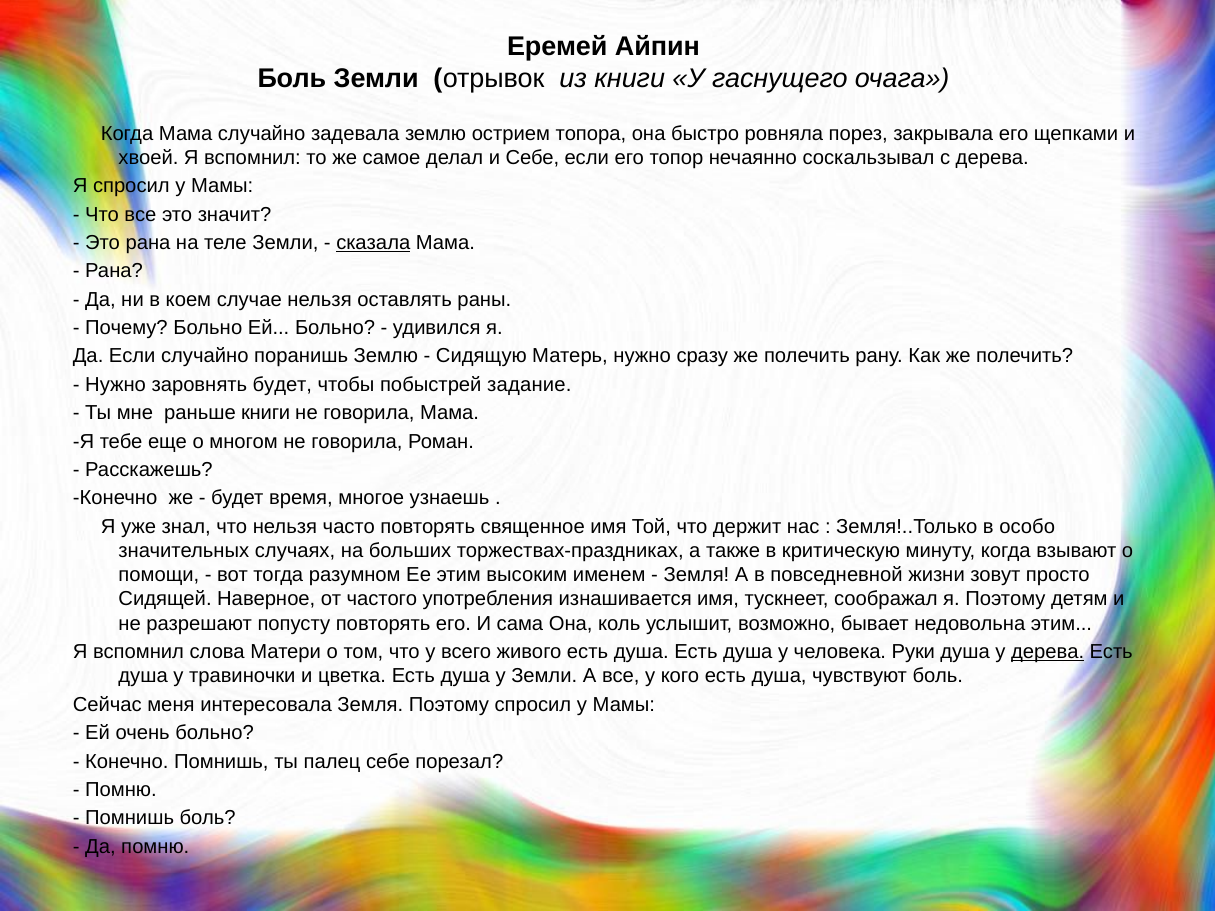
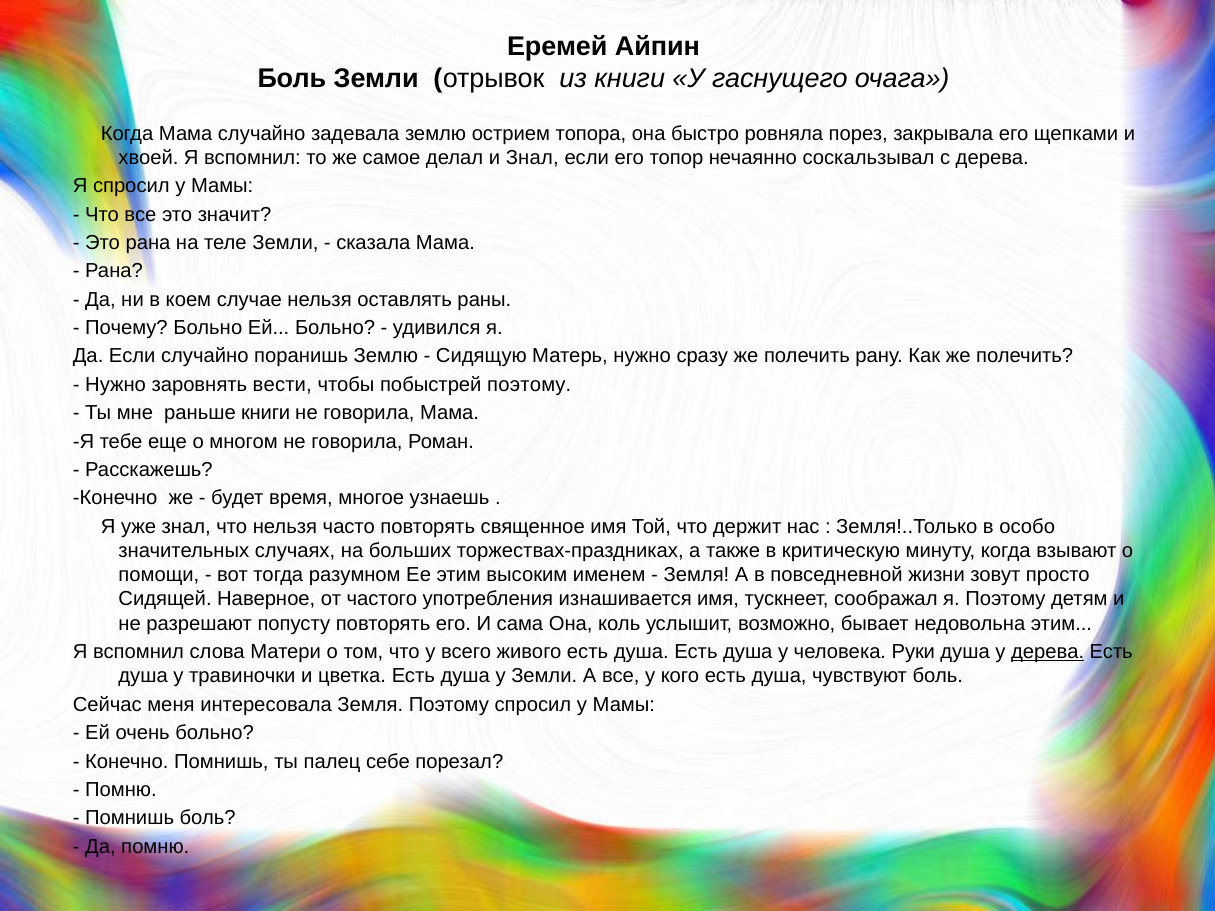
и Себе: Себе -> Знал
сказала underline: present -> none
заровнять будет: будет -> вести
побыстрей задание: задание -> поэтому
